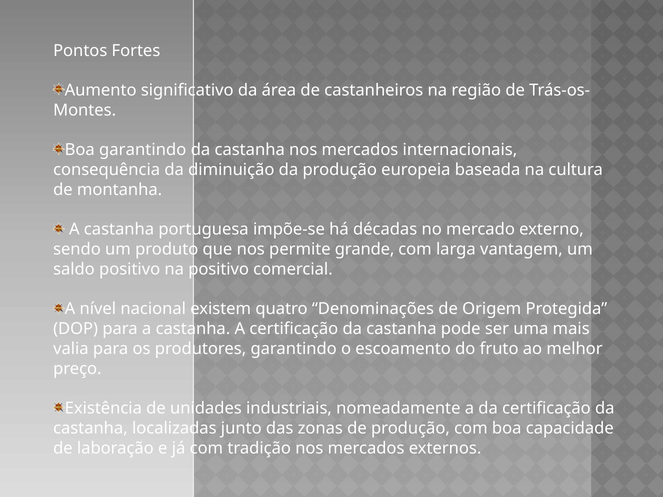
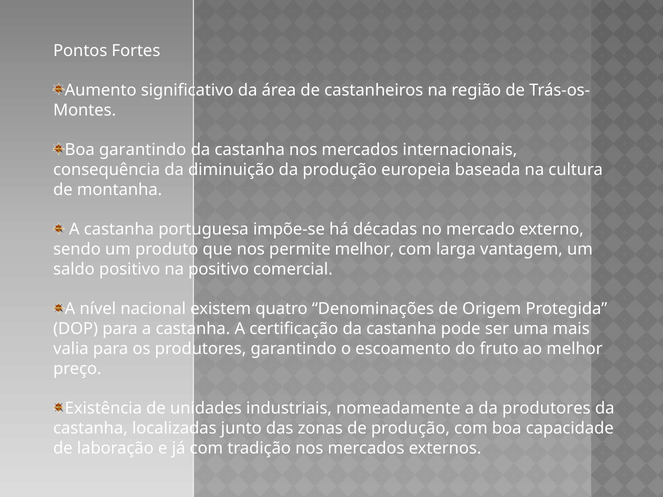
permite grande: grande -> melhor
da certificação: certificação -> produtores
